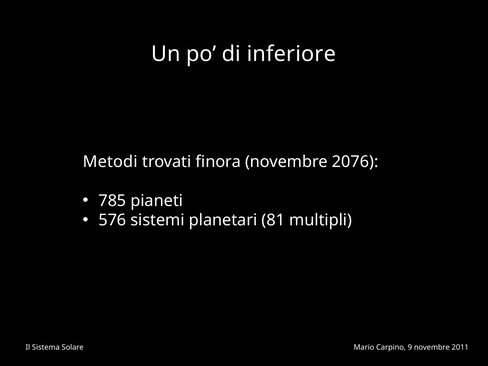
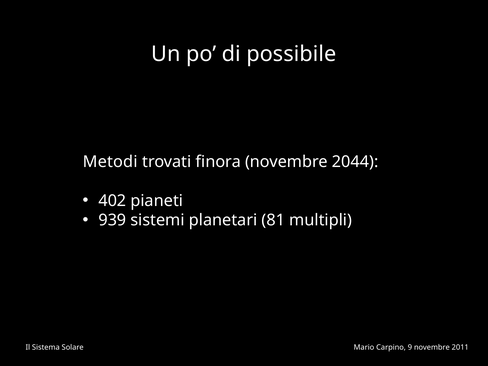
inferiore: inferiore -> possibile
2076: 2076 -> 2044
785: 785 -> 402
576: 576 -> 939
